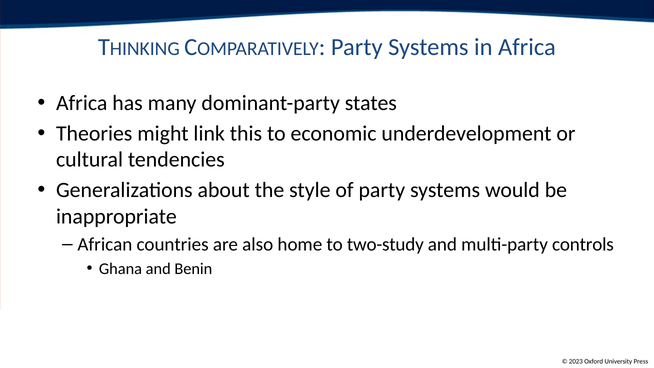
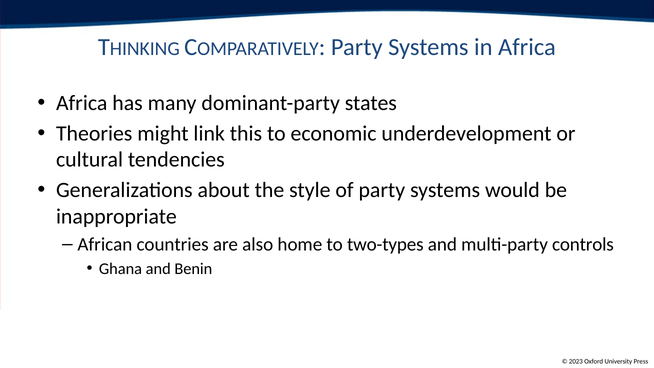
two-study: two-study -> two-types
